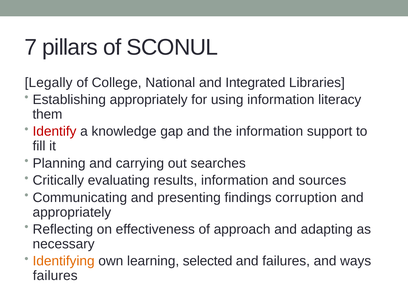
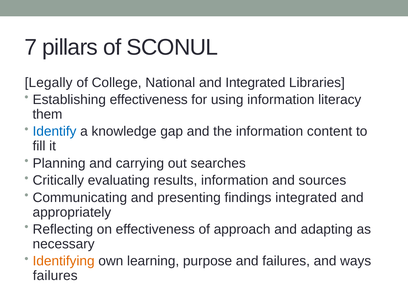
Establishing appropriately: appropriately -> effectiveness
Identify colour: red -> blue
support: support -> content
findings corruption: corruption -> integrated
selected: selected -> purpose
